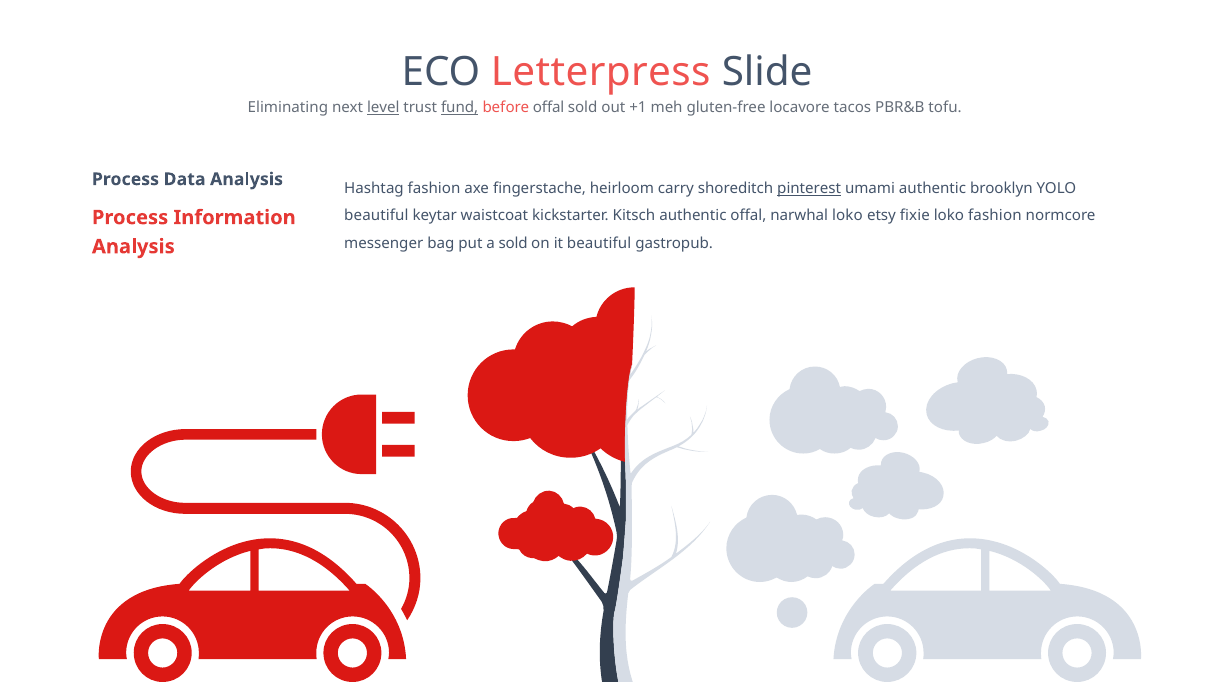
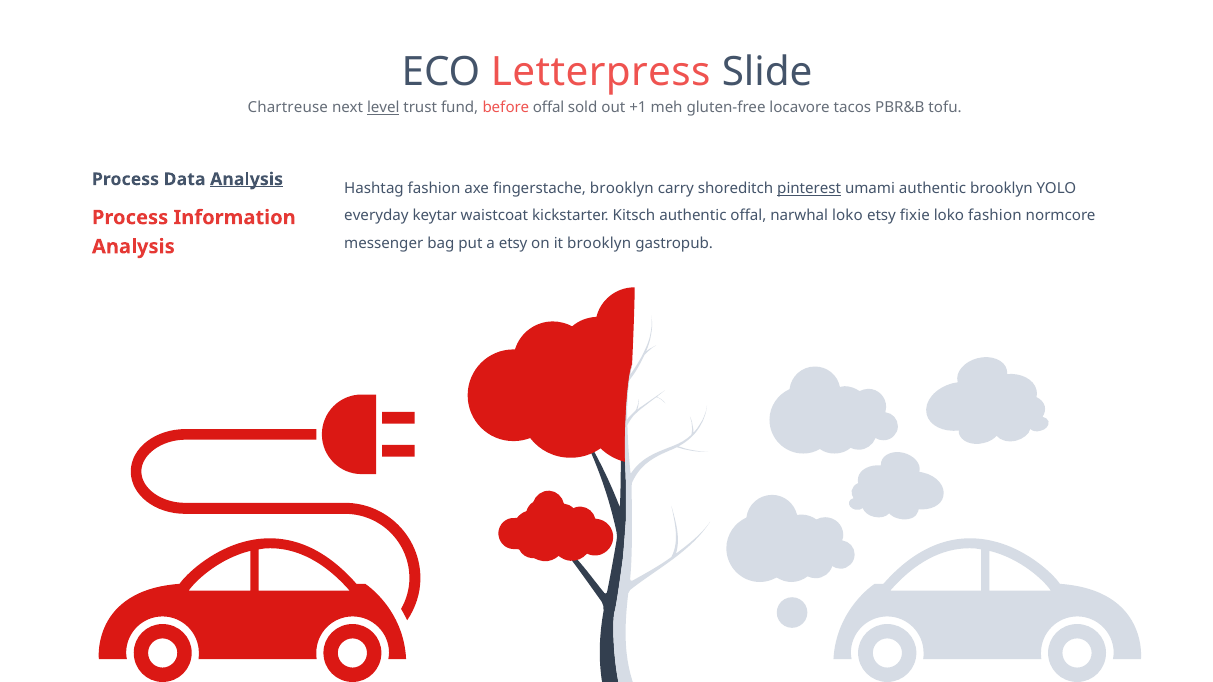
Eliminating: Eliminating -> Chartreuse
fund underline: present -> none
Analysis at (247, 179) underline: none -> present
fingerstache heirloom: heirloom -> brooklyn
beautiful at (376, 216): beautiful -> everyday
a sold: sold -> etsy
it beautiful: beautiful -> brooklyn
